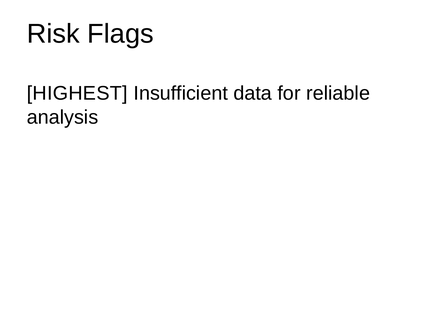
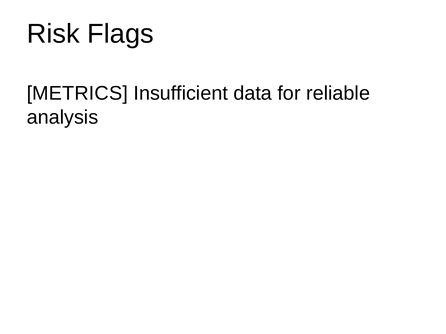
HIGHEST: HIGHEST -> METRICS
